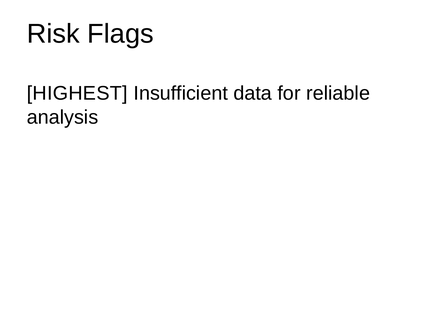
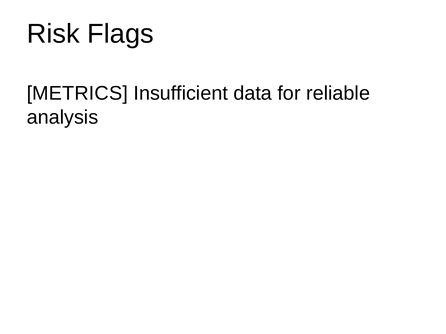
HIGHEST: HIGHEST -> METRICS
